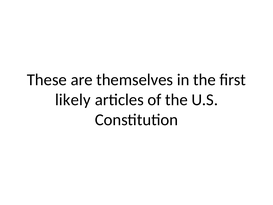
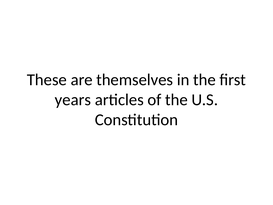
likely: likely -> years
